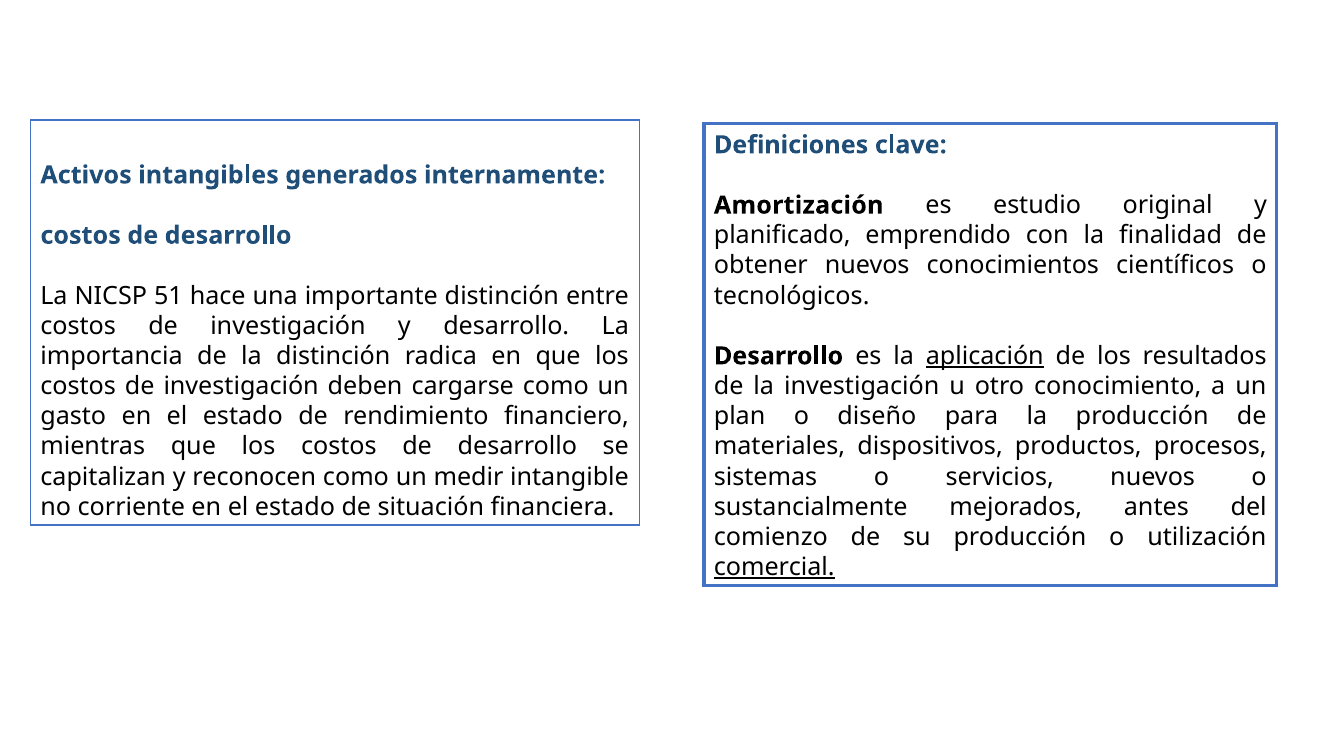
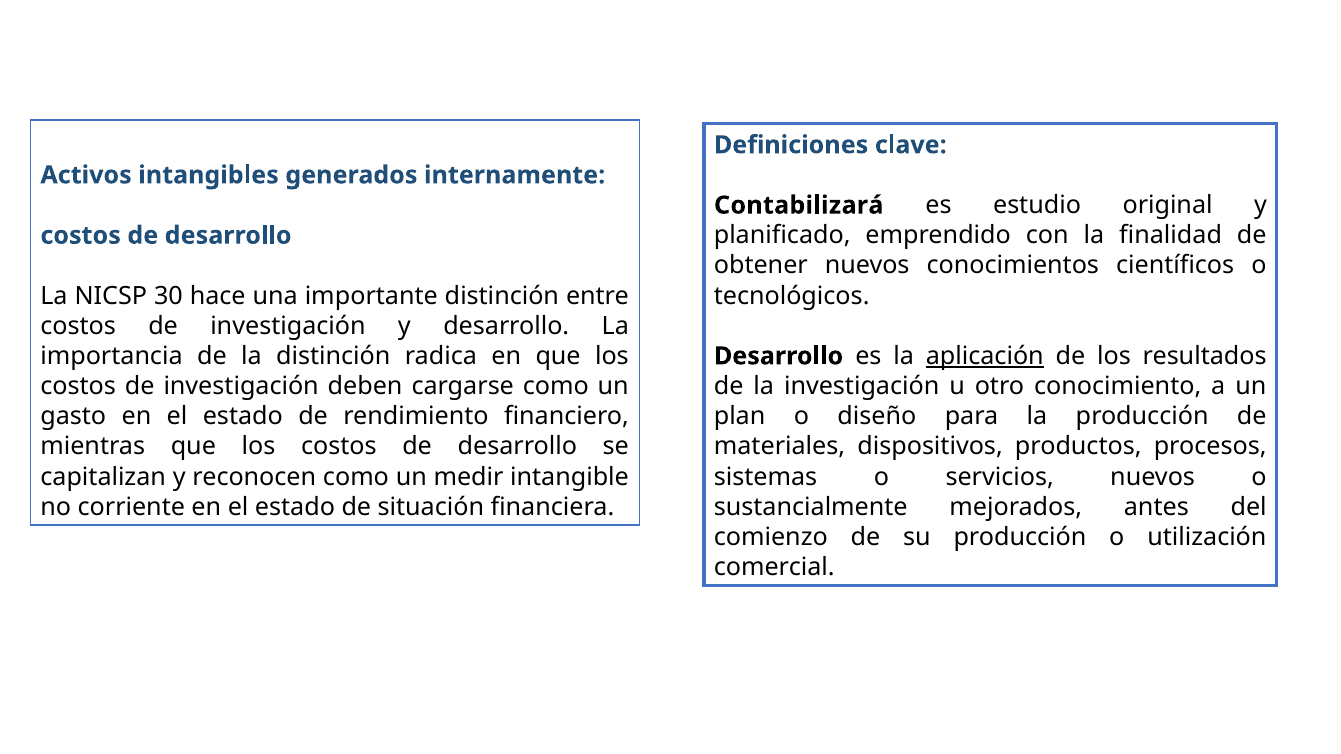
Amortización: Amortización -> Contabilizará
51: 51 -> 30
comercial underline: present -> none
